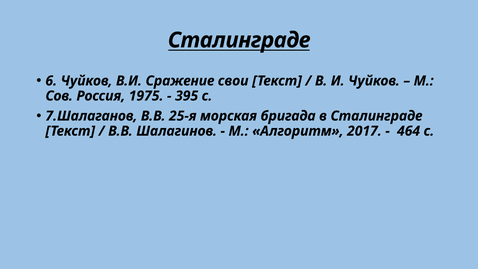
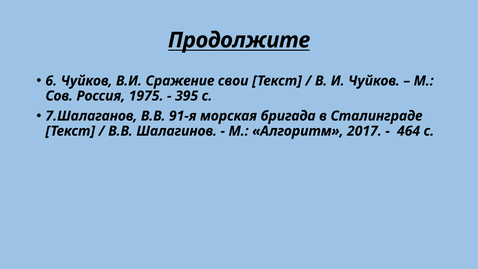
Сталинграде at (239, 40): Сталинграде -> Продолжите
25-я: 25-я -> 91-я
